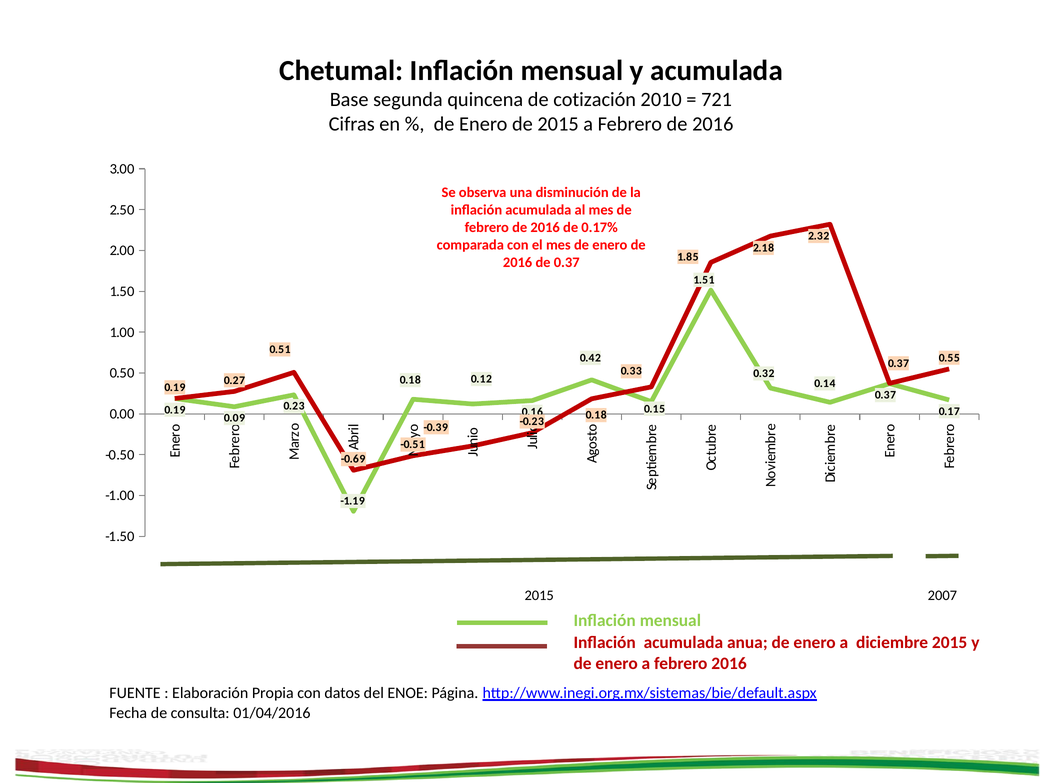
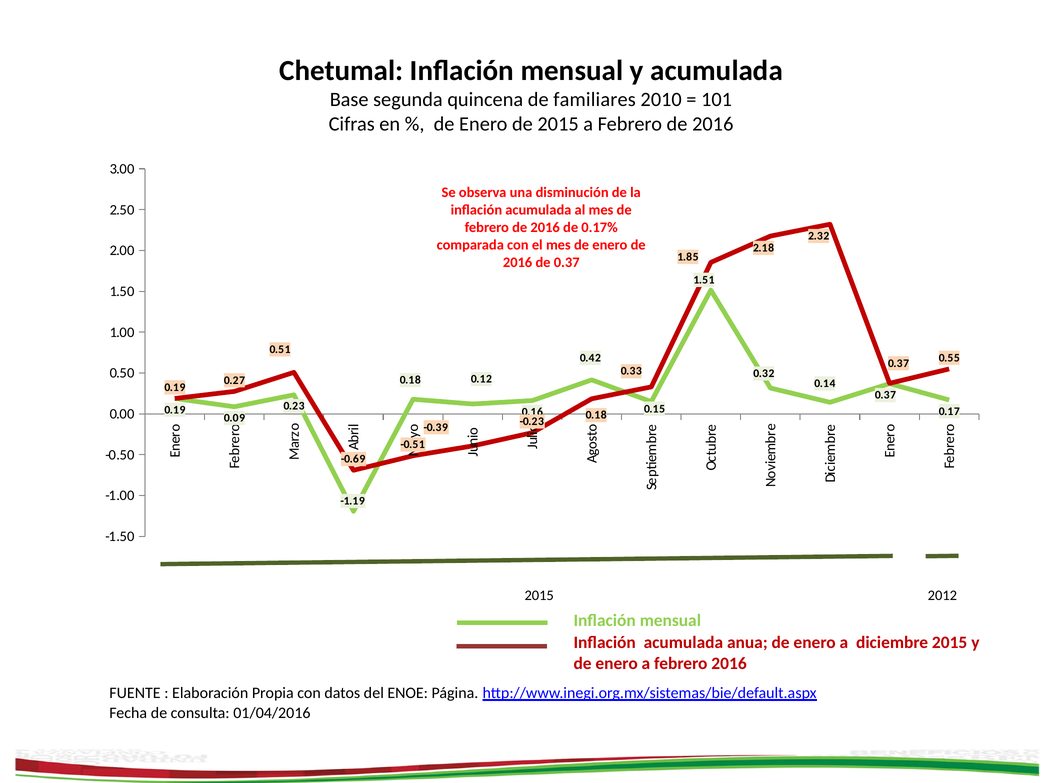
cotización: cotización -> familiares
721: 721 -> 101
2007: 2007 -> 2012
